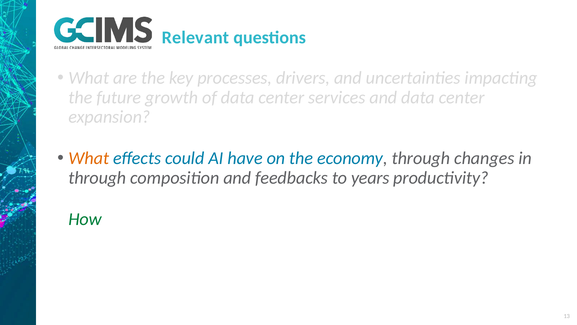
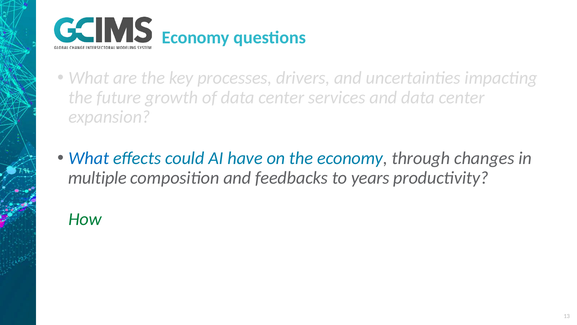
Relevant at (196, 37): Relevant -> Economy
What at (89, 158) colour: orange -> blue
through at (97, 178): through -> multiple
